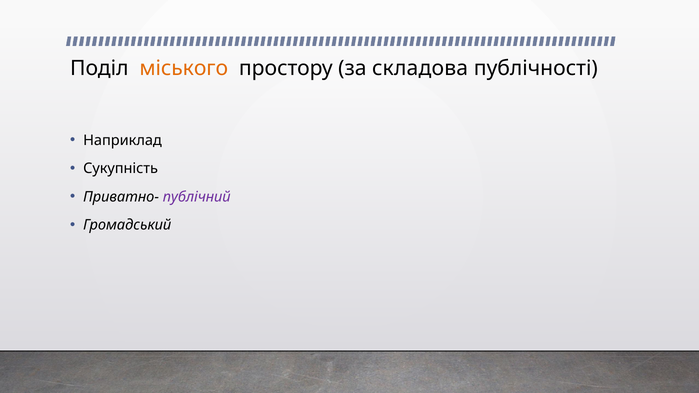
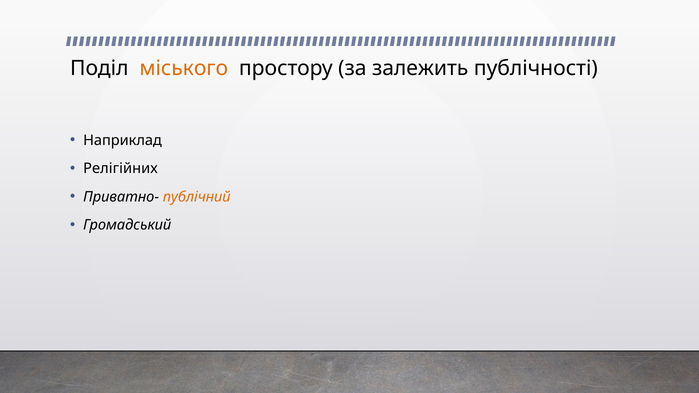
складова: складова -> залежить
Сукупність: Сукупність -> Релігійних
публічний colour: purple -> orange
